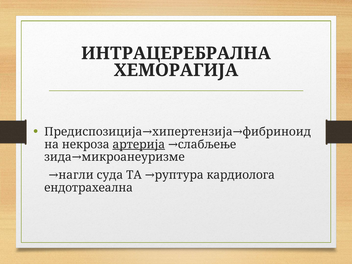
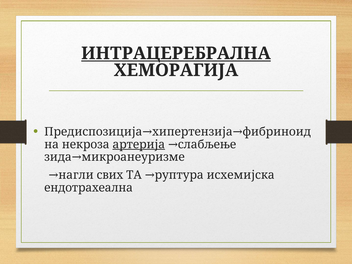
ИНТРАЦЕРЕБРАЛНА underline: none -> present
суда: суда -> свих
кардиолога: кардиолога -> исхемијска
